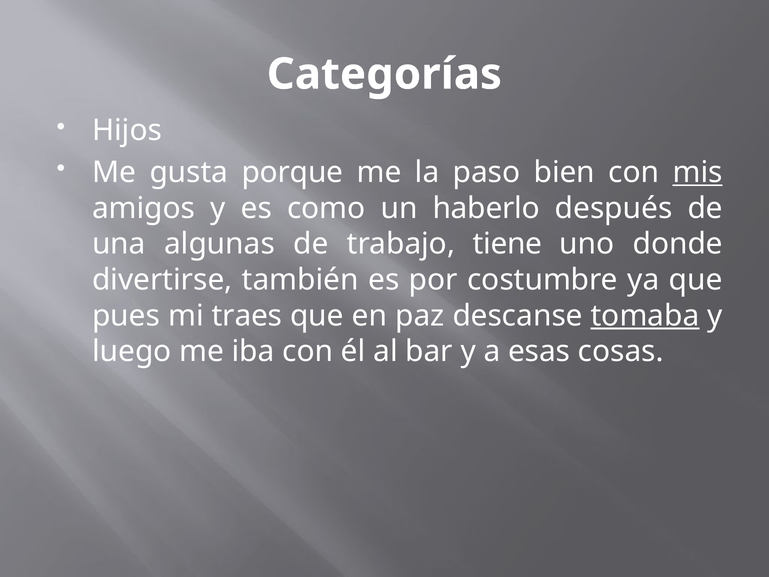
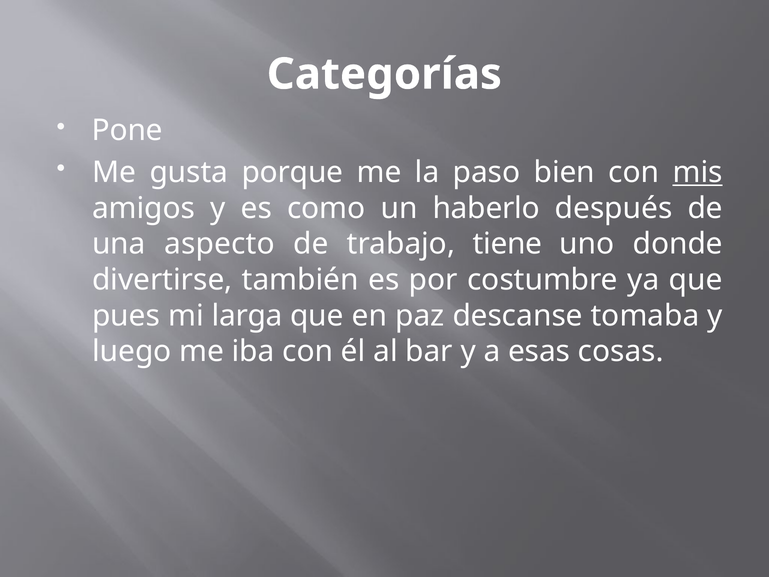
Hijos: Hijos -> Pone
algunas: algunas -> aspecto
traes: traes -> larga
tomaba underline: present -> none
